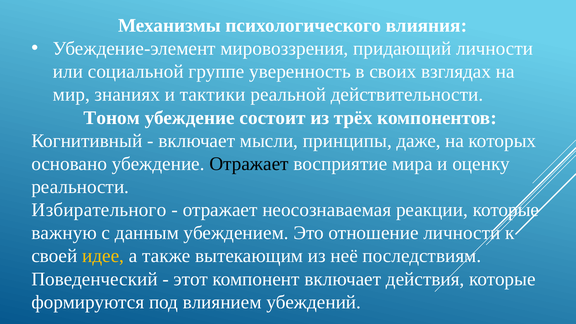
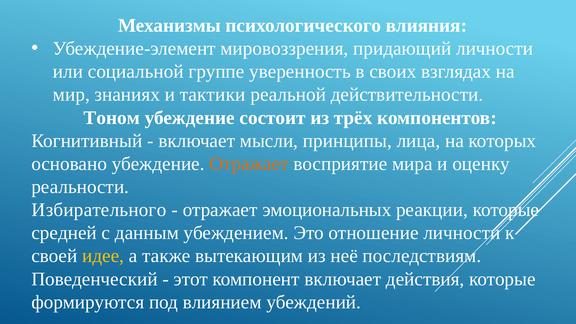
даже: даже -> лица
Отражает at (249, 164) colour: black -> orange
неосознаваемая: неосознаваемая -> эмоциональных
важную: важную -> средней
